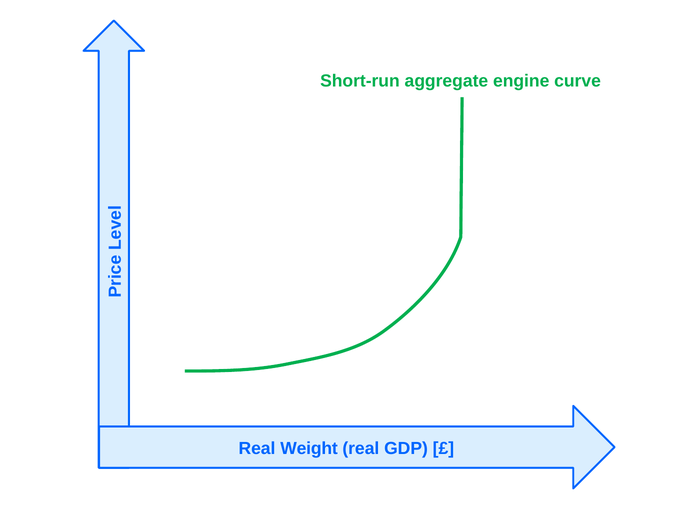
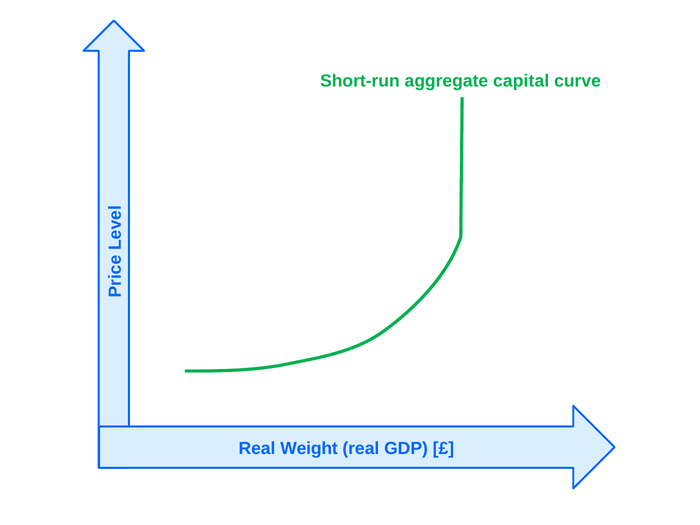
engine: engine -> capital
